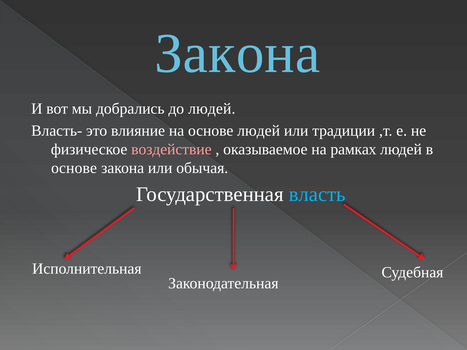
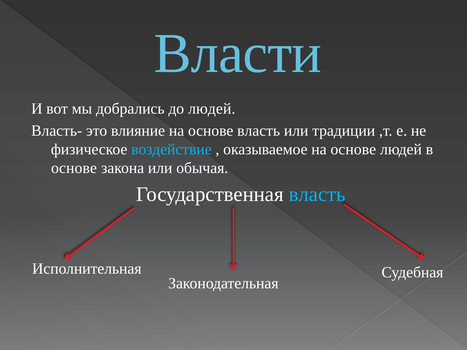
Закона at (237, 54): Закона -> Власти
основе людей: людей -> власть
воздействие colour: pink -> light blue
оказываемое на рамках: рамках -> основе
